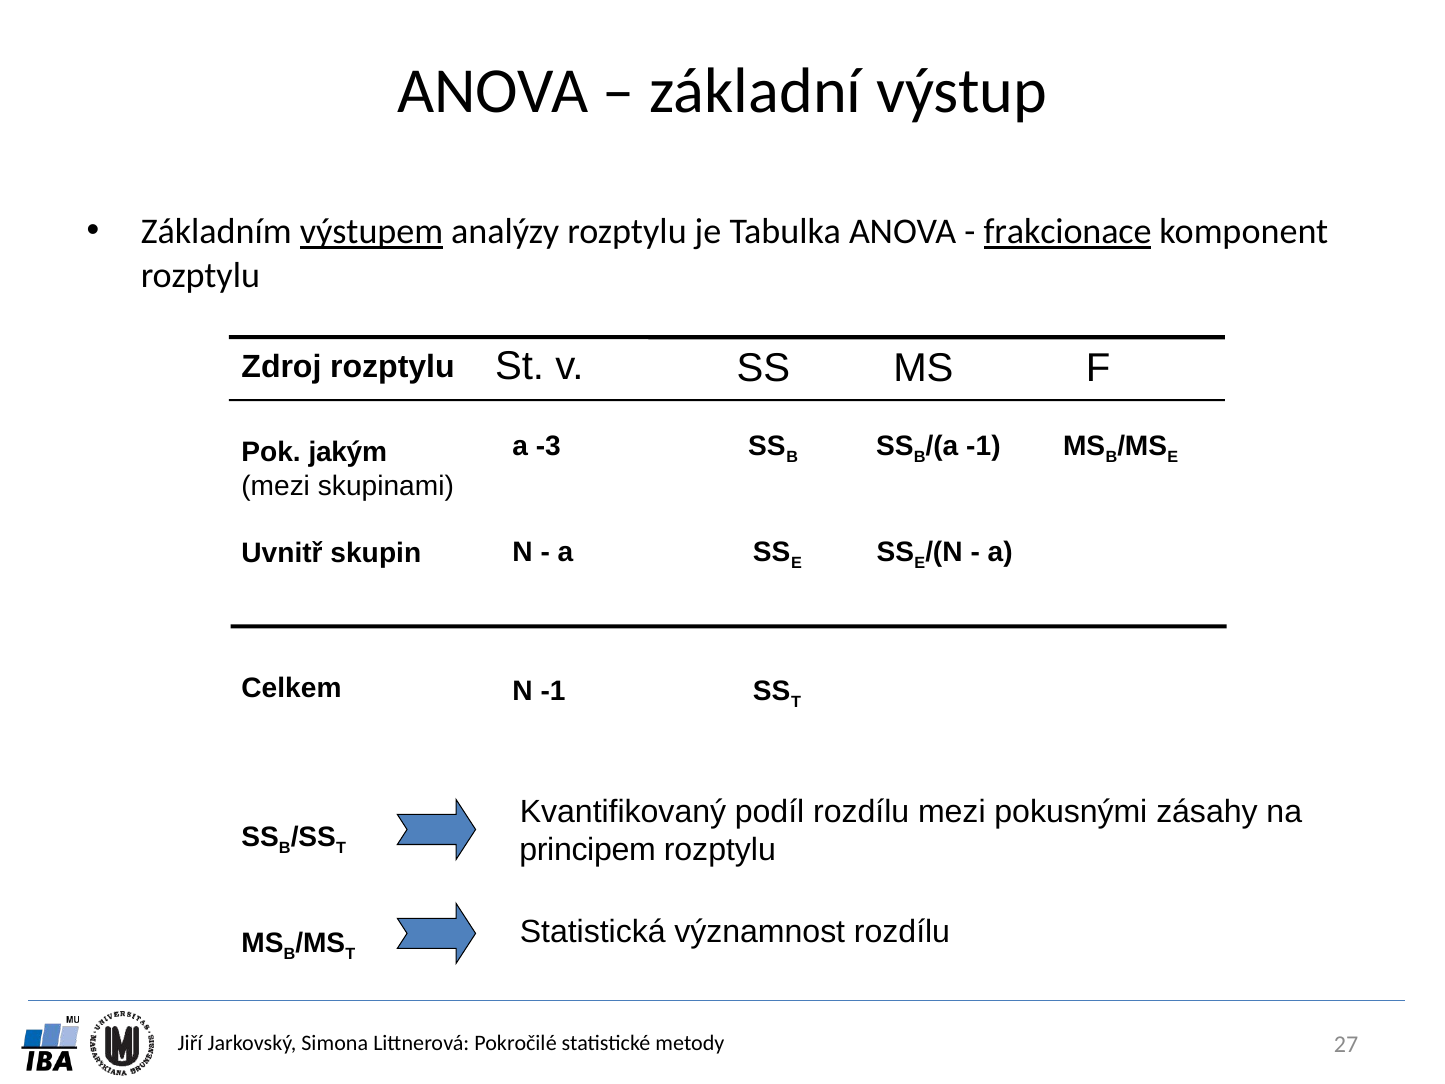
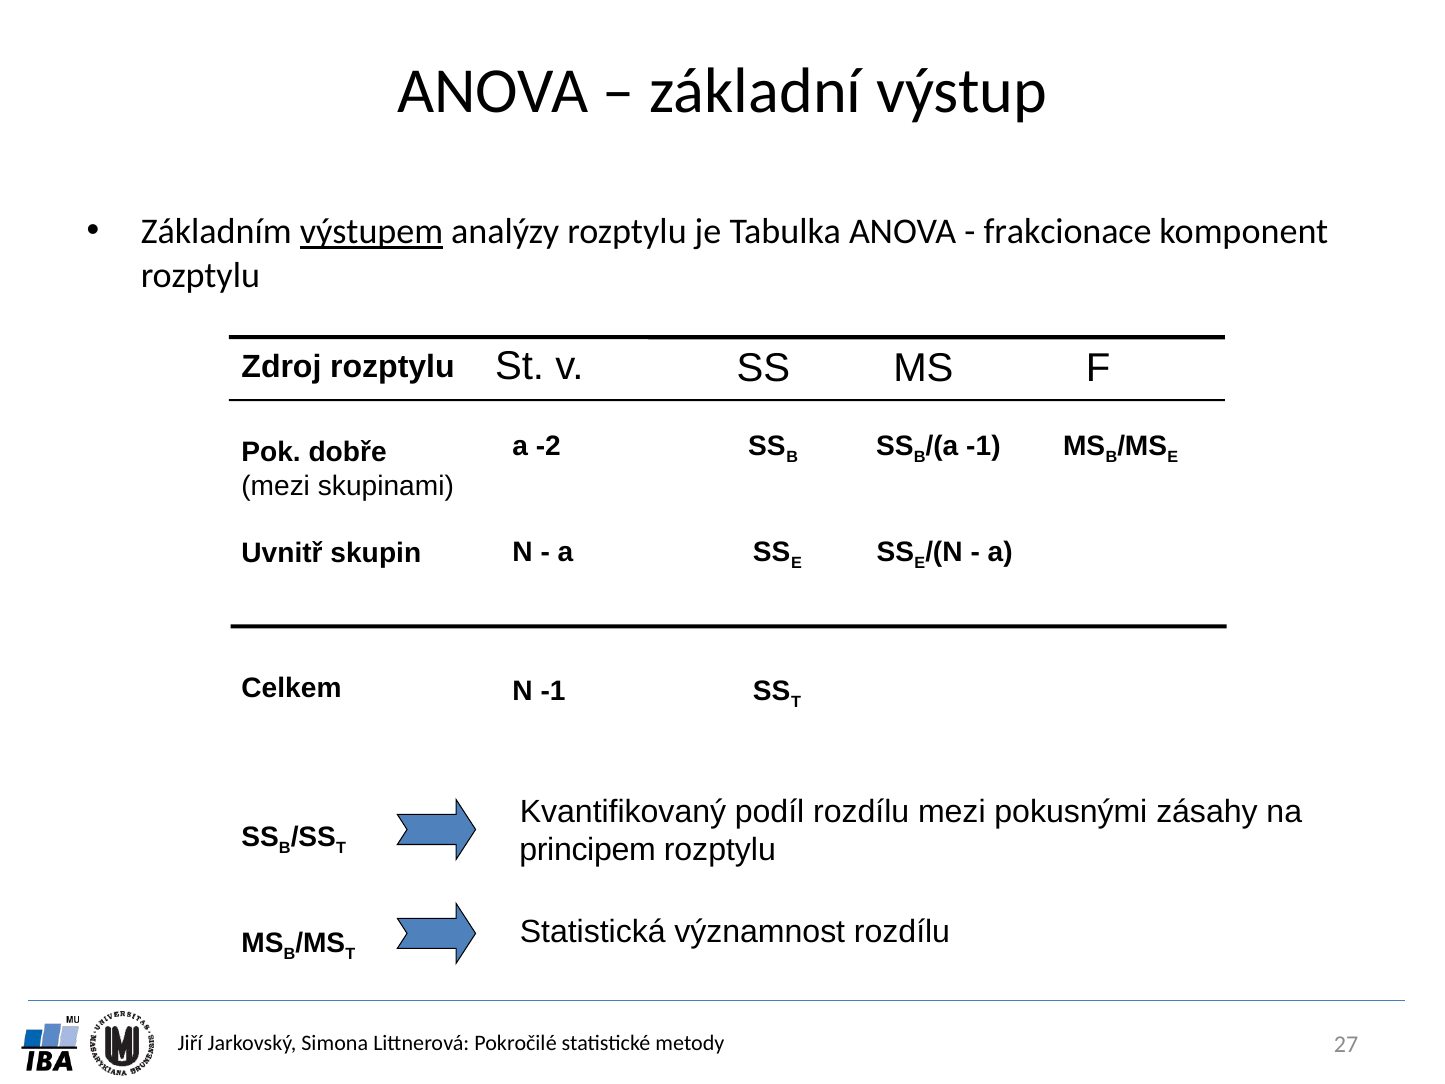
frakcionace underline: present -> none
-3: -3 -> -2
jakým: jakým -> dobře
